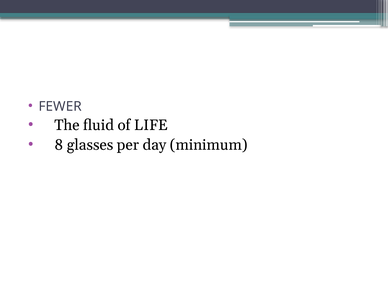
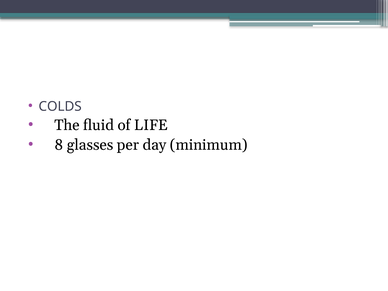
FEWER: FEWER -> COLDS
